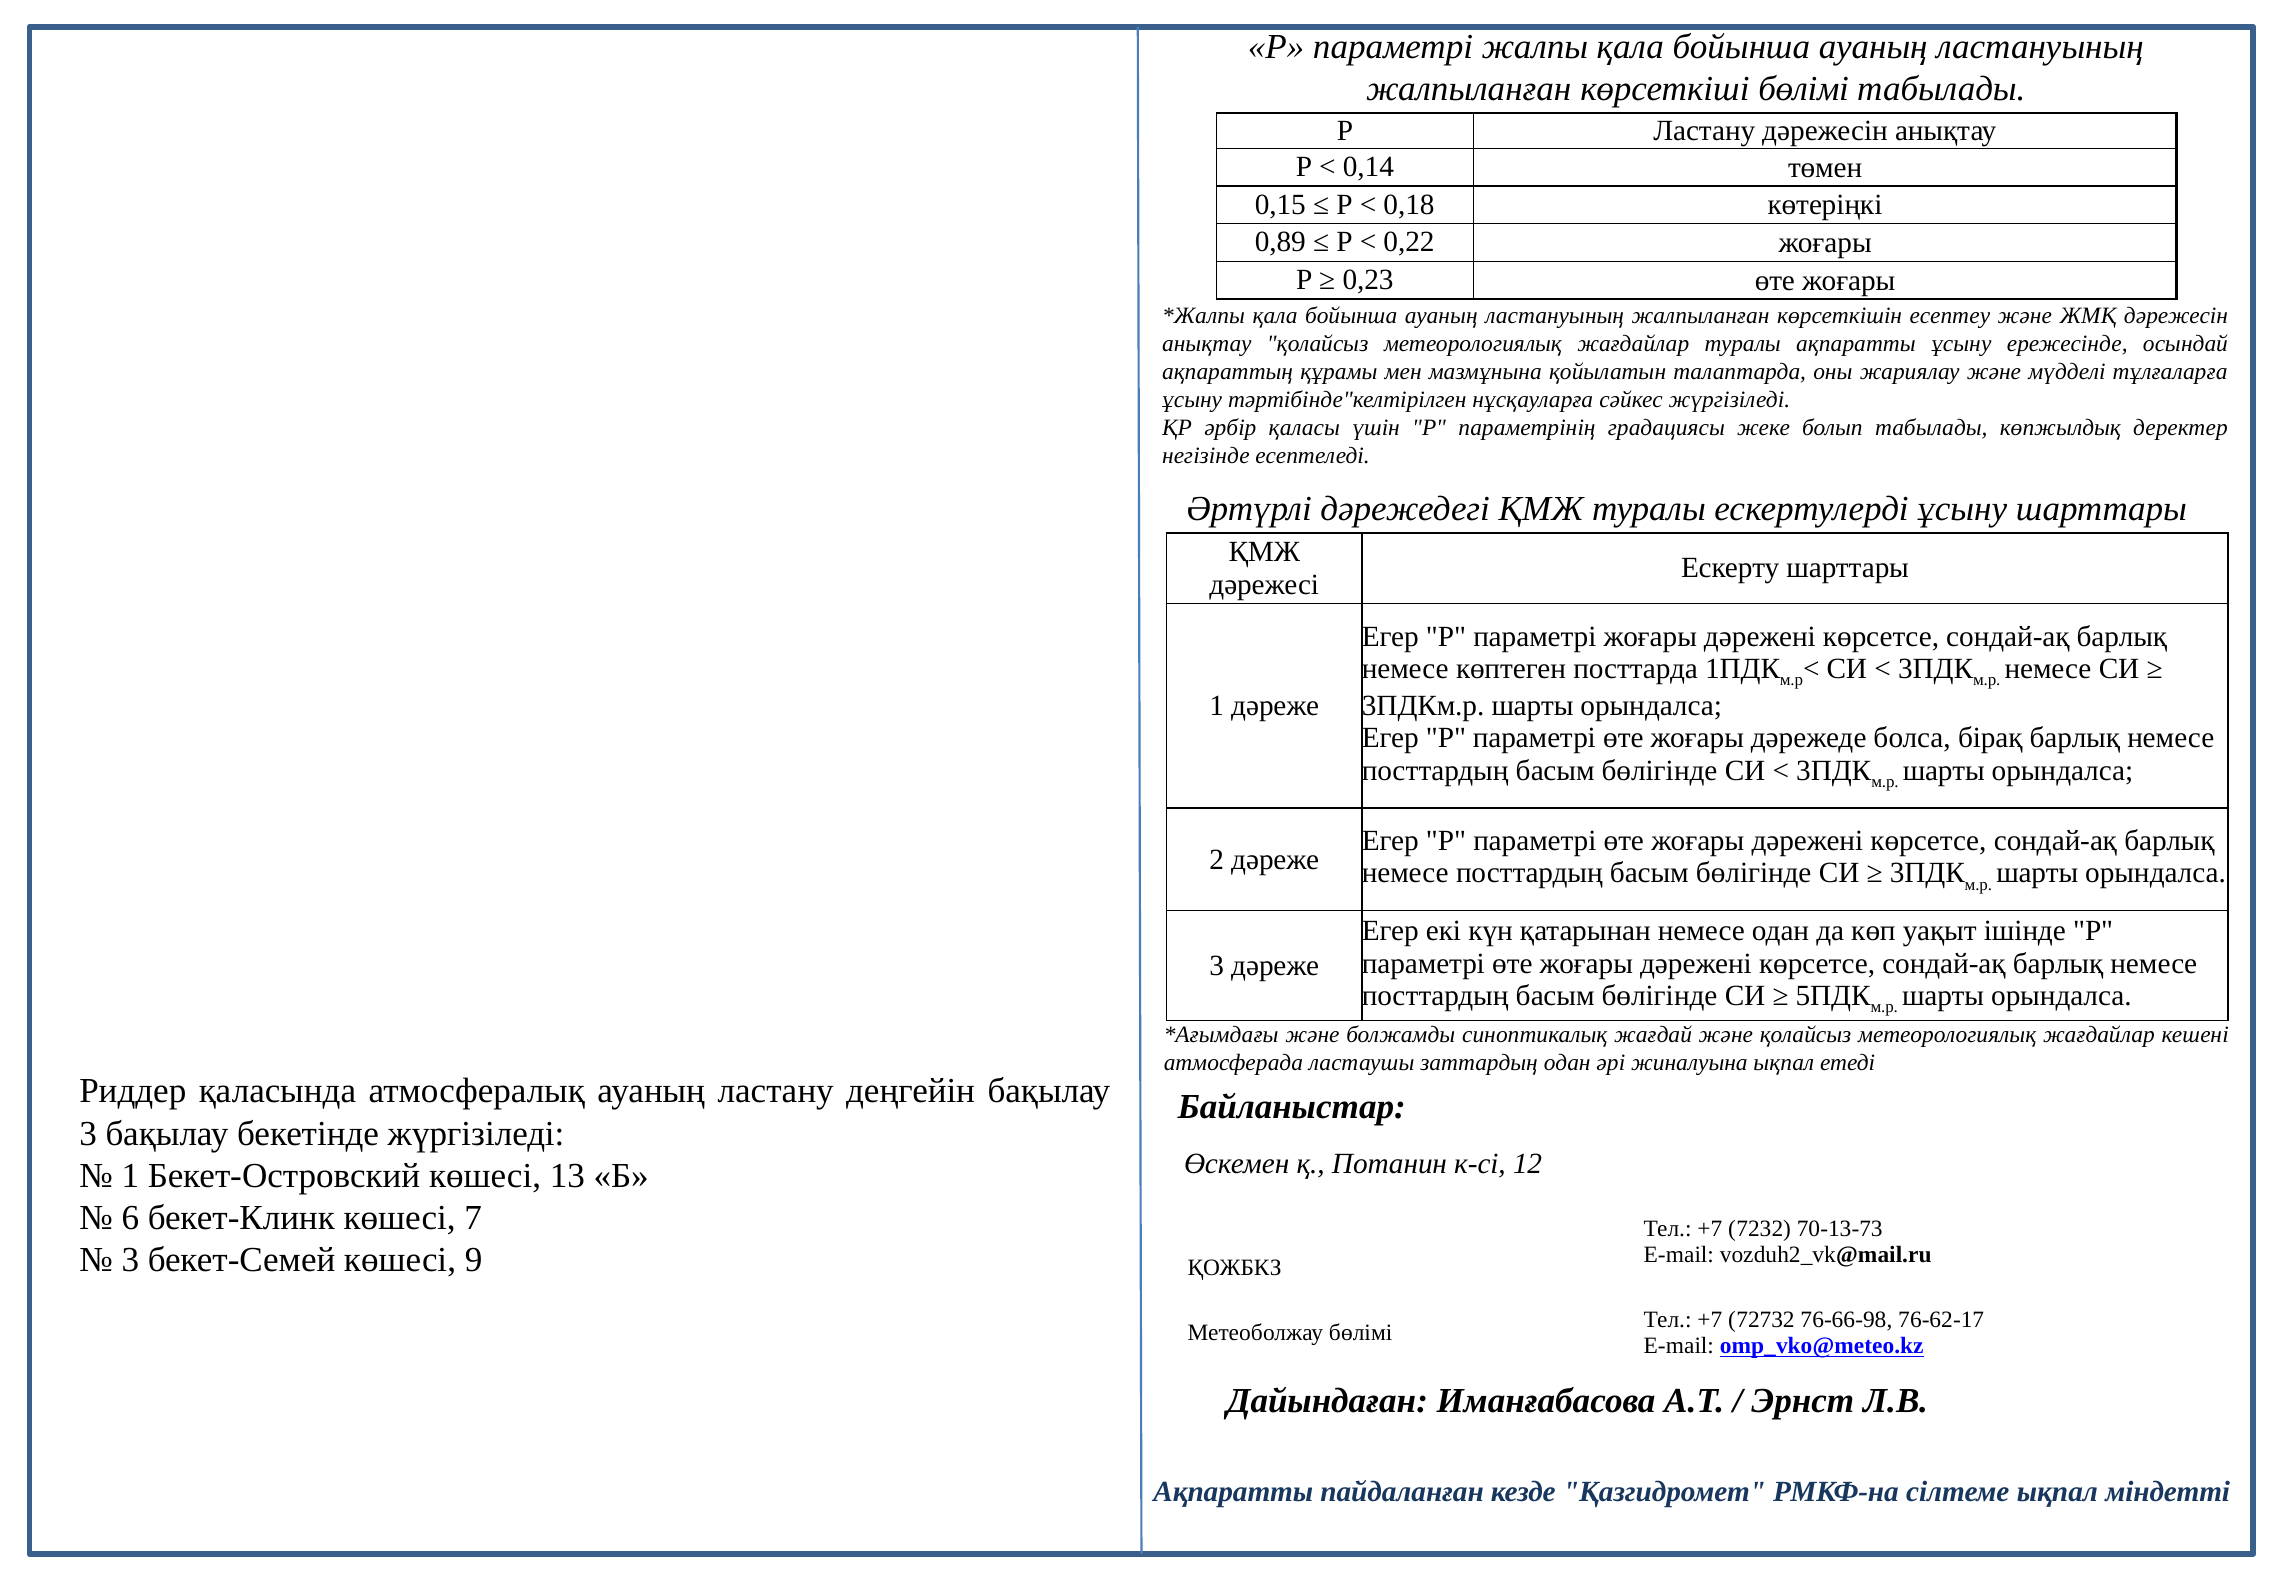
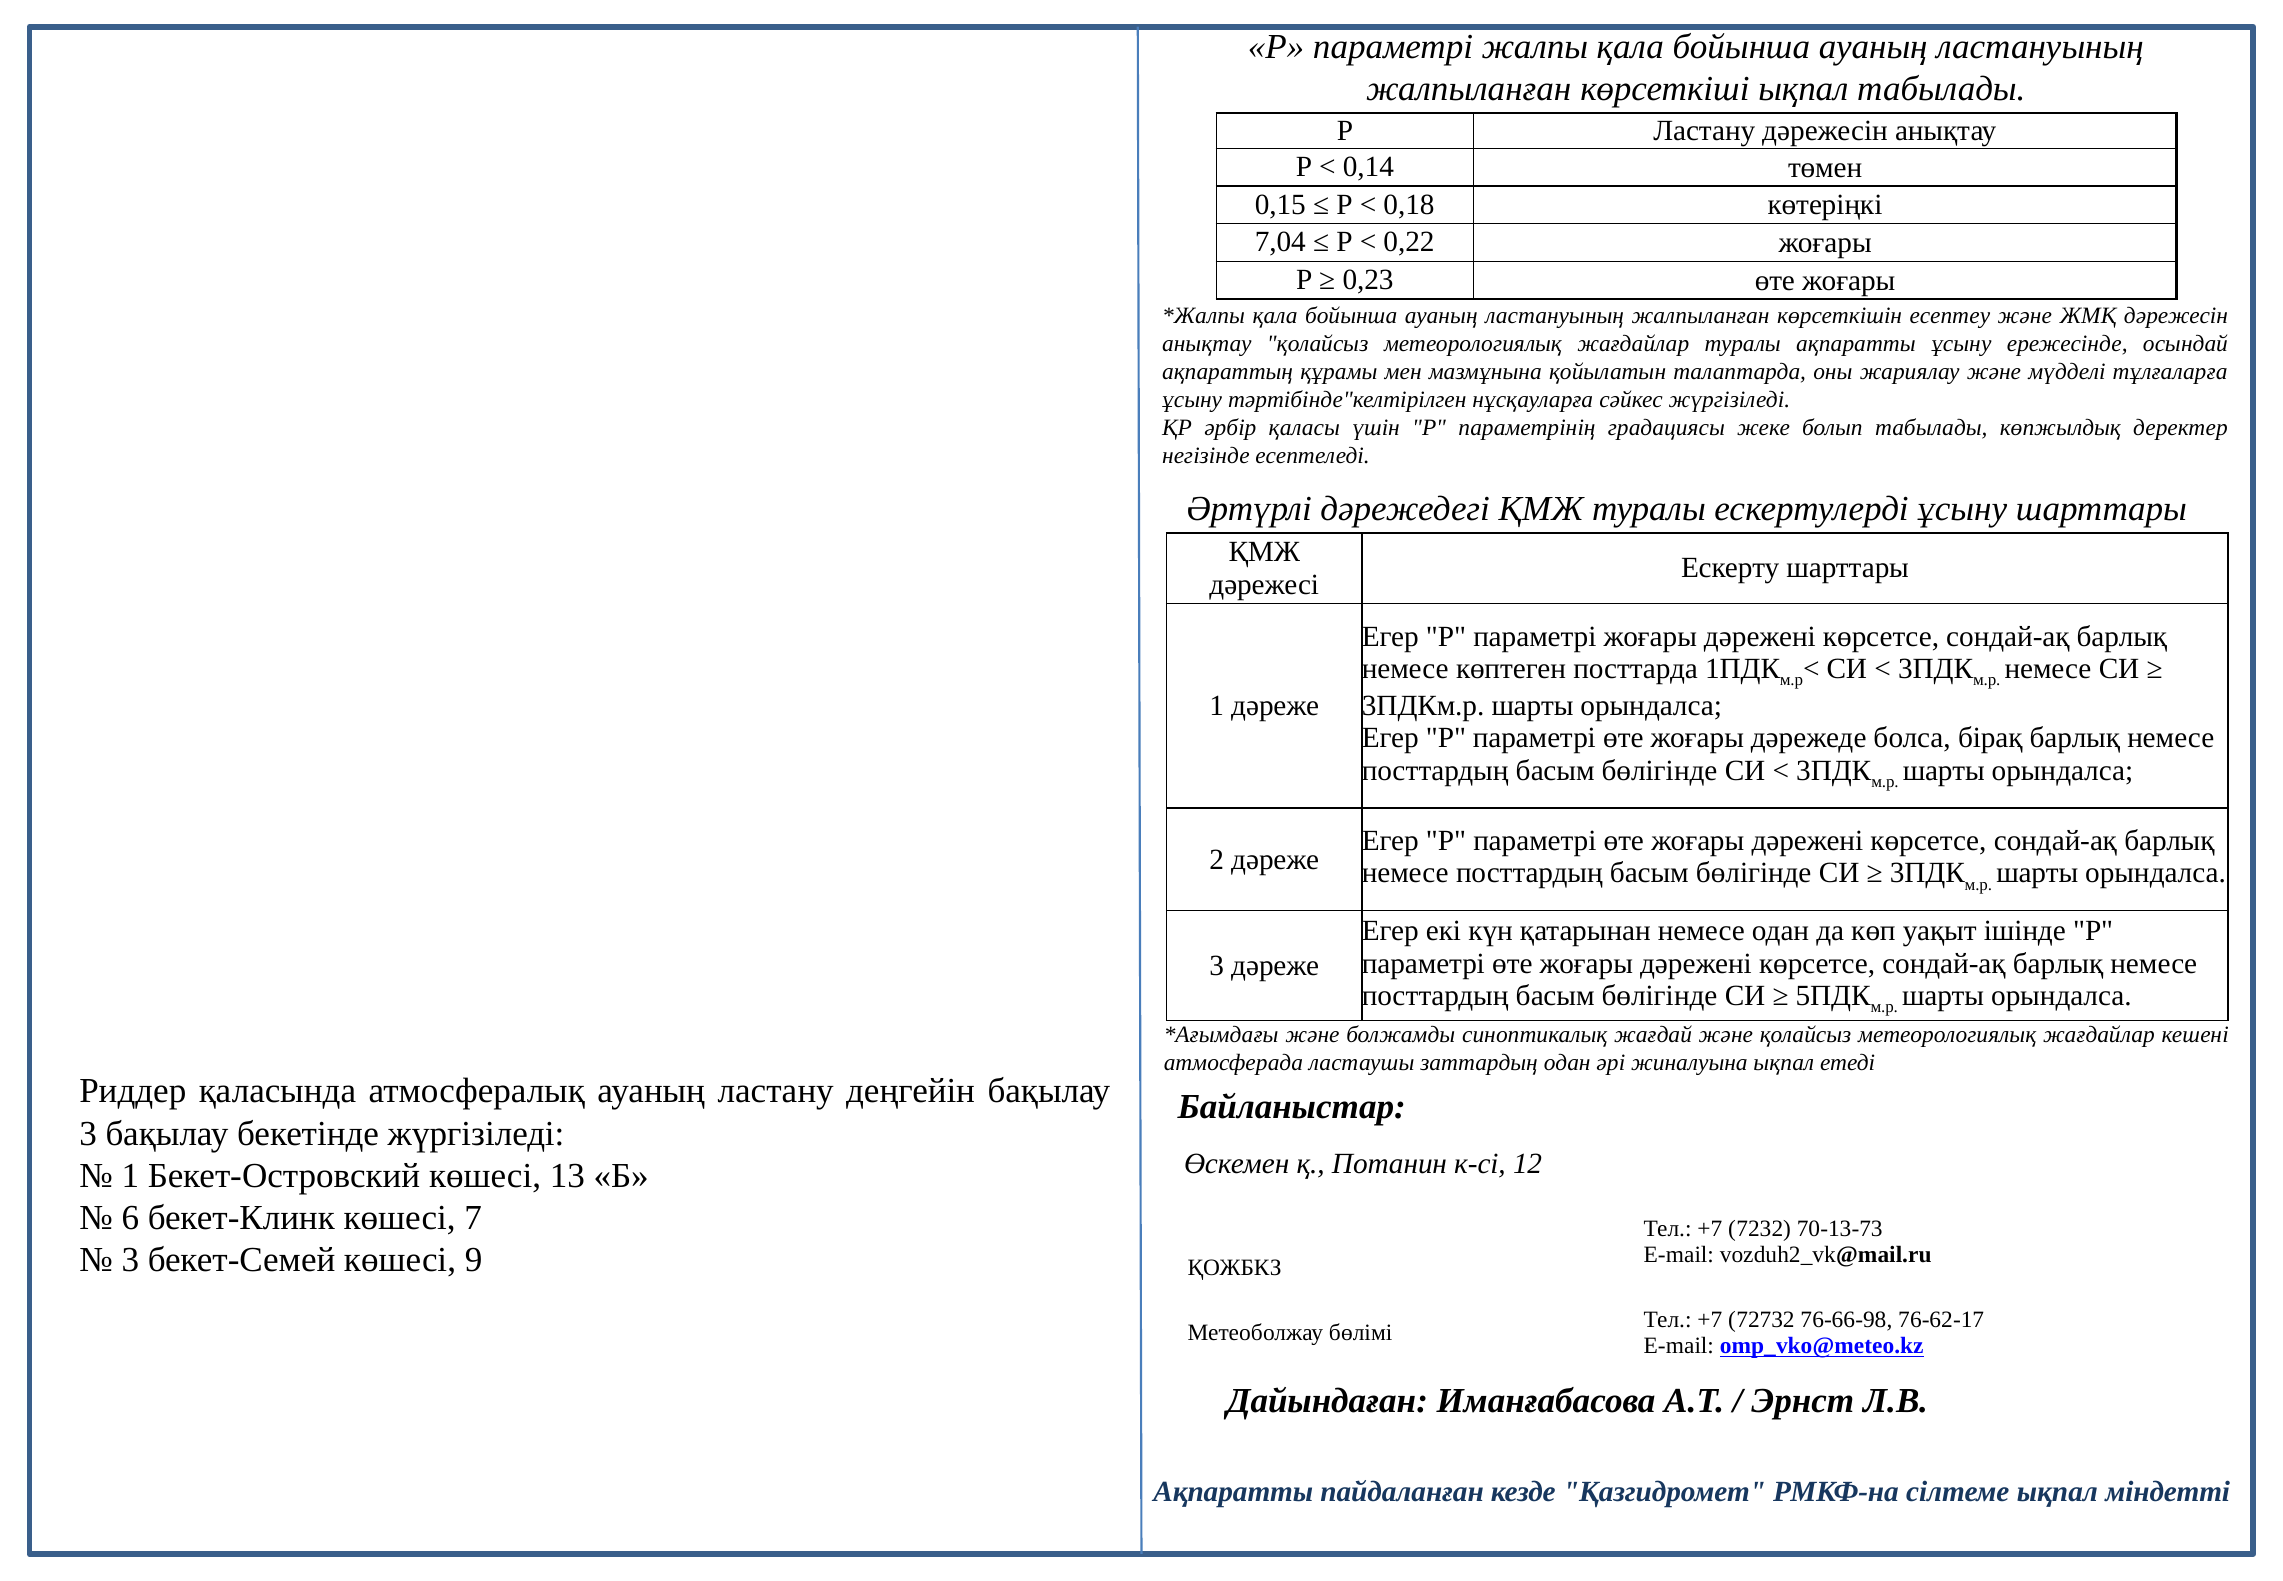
көрсеткіші бөлімі: бөлімі -> ықпал
0,89: 0,89 -> 7,04
